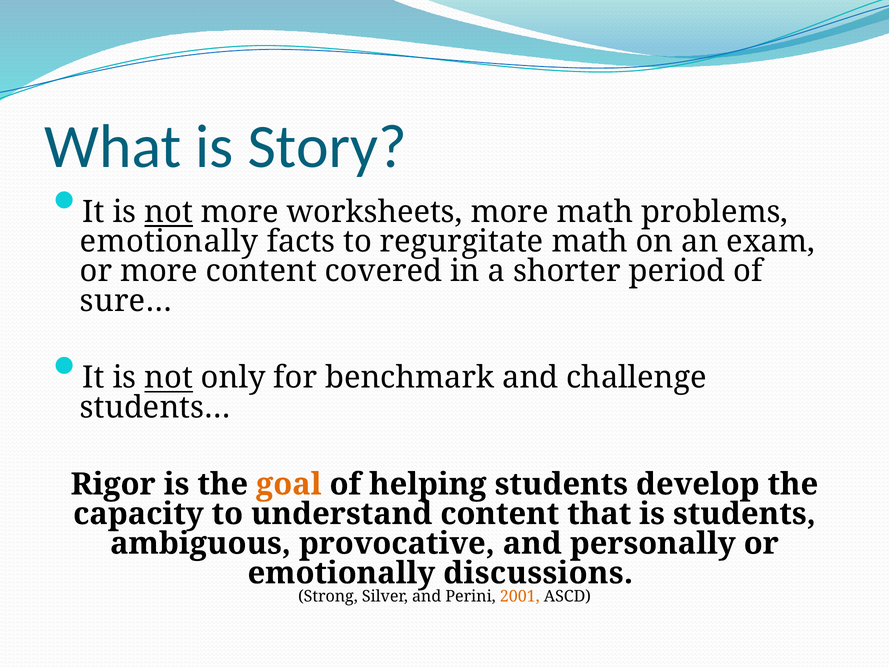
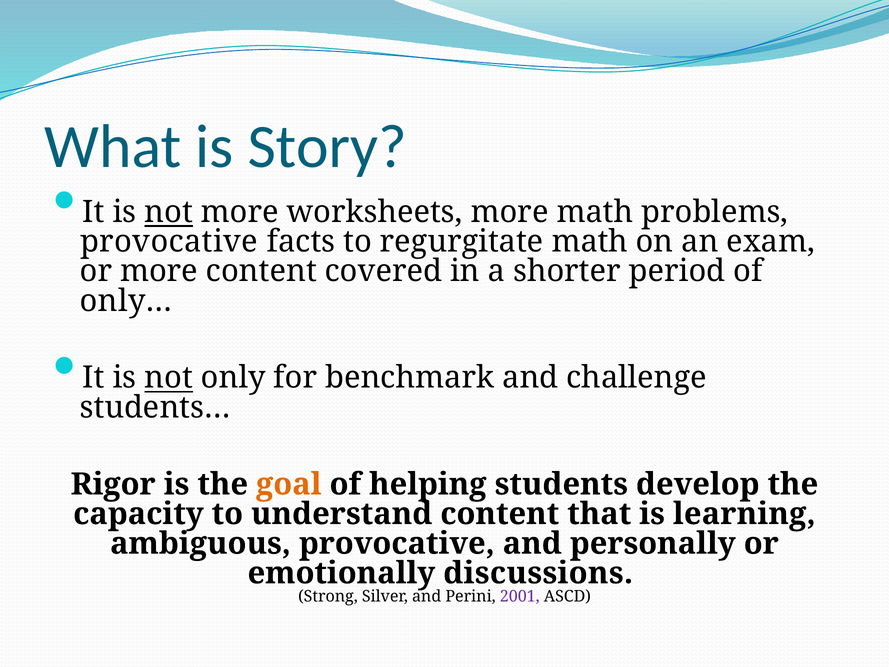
emotionally at (169, 242): emotionally -> provocative
sure…: sure… -> only…
is students: students -> learning
2001 colour: orange -> purple
